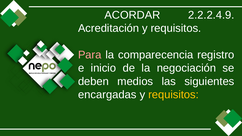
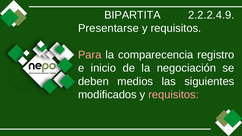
ACORDAR: ACORDAR -> BIPARTITA
Acreditación: Acreditación -> Presentarse
encargadas: encargadas -> modificados
requisitos at (174, 95) colour: yellow -> pink
